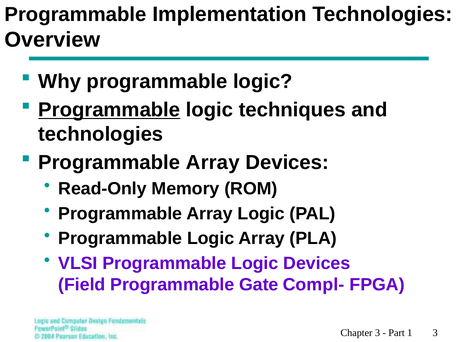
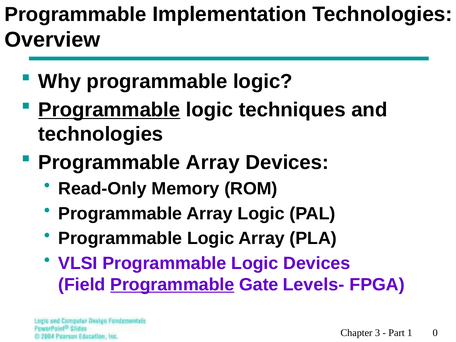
Programmable at (172, 285) underline: none -> present
Compl-: Compl- -> Levels-
1 3: 3 -> 0
